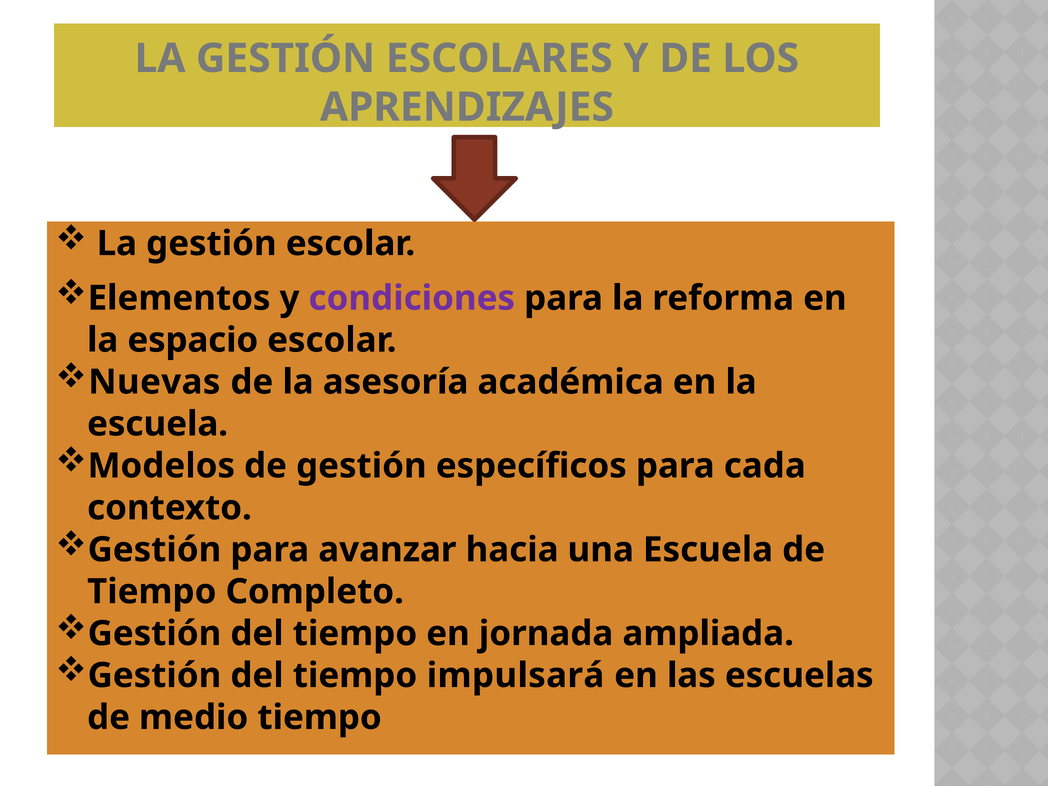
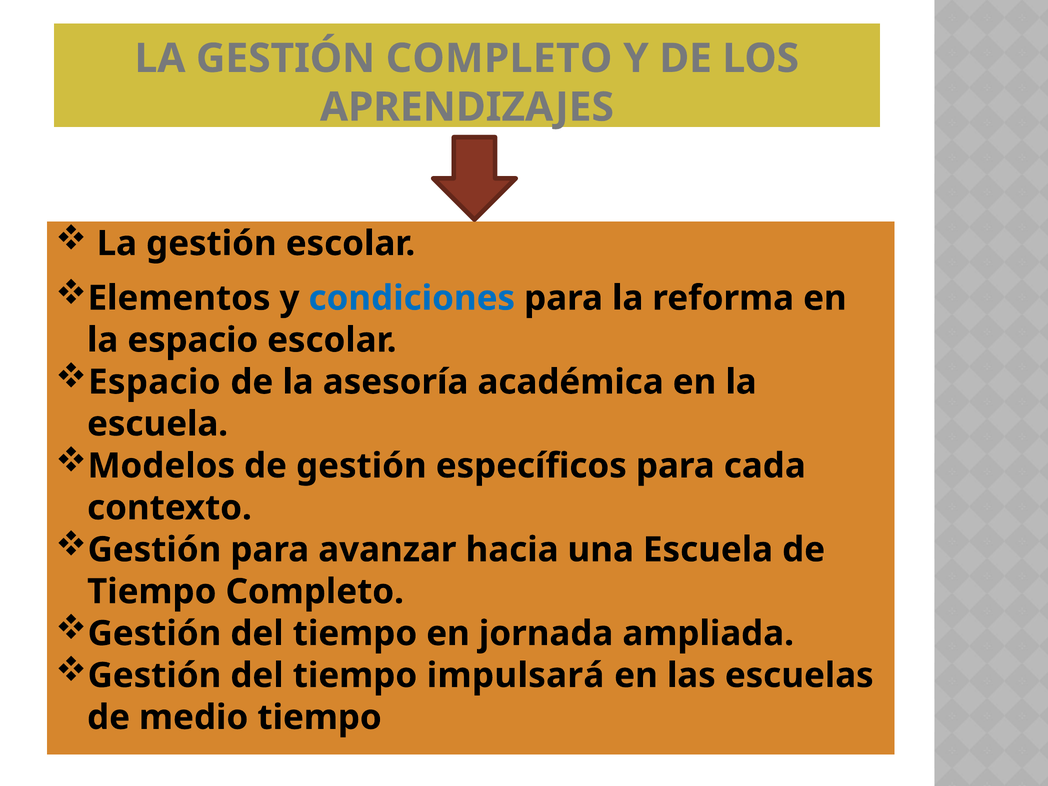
GESTIÓN ESCOLARES: ESCOLARES -> COMPLETO
condiciones colour: purple -> blue
Nuevas at (154, 382): Nuevas -> Espacio
